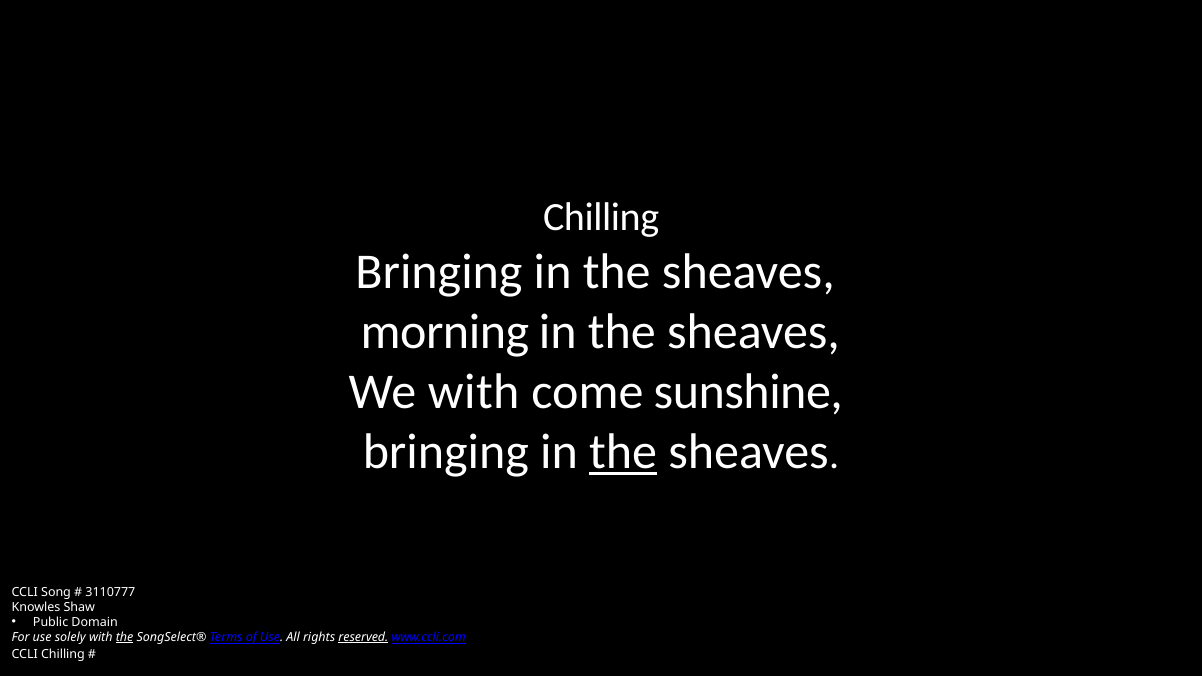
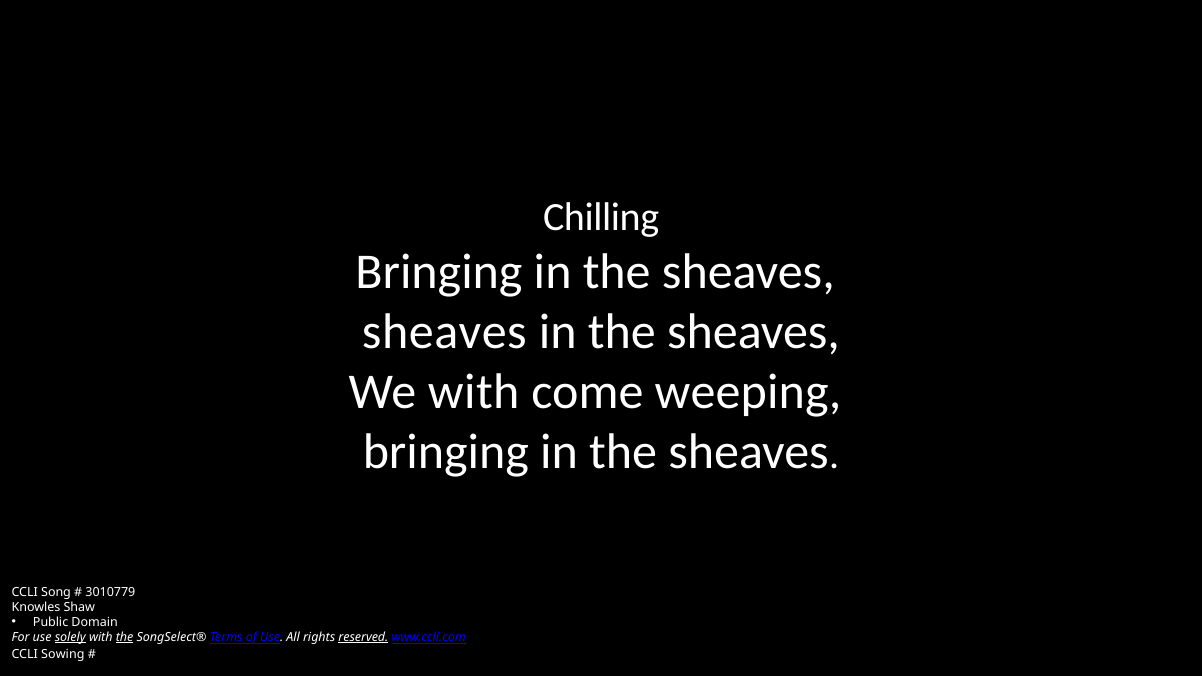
morning at (445, 332): morning -> sheaves
sunshine: sunshine -> weeping
the at (623, 452) underline: present -> none
3110777: 3110777 -> 3010779
solely underline: none -> present
CCLI Chilling: Chilling -> Sowing
